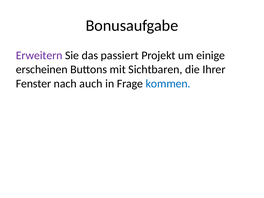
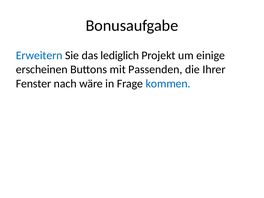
Erweitern colour: purple -> blue
passiert: passiert -> lediglich
Sichtbaren: Sichtbaren -> Passenden
auch: auch -> wäre
